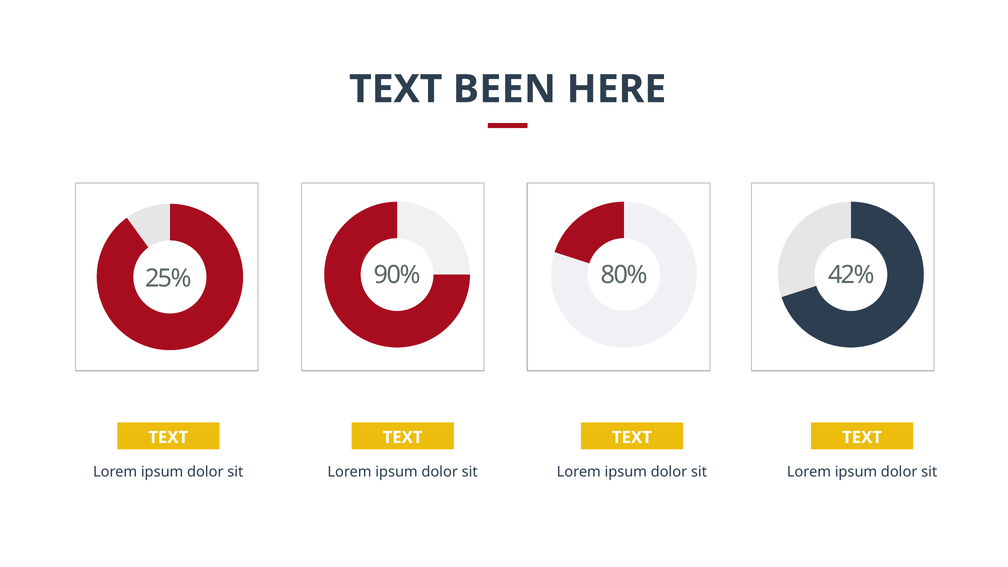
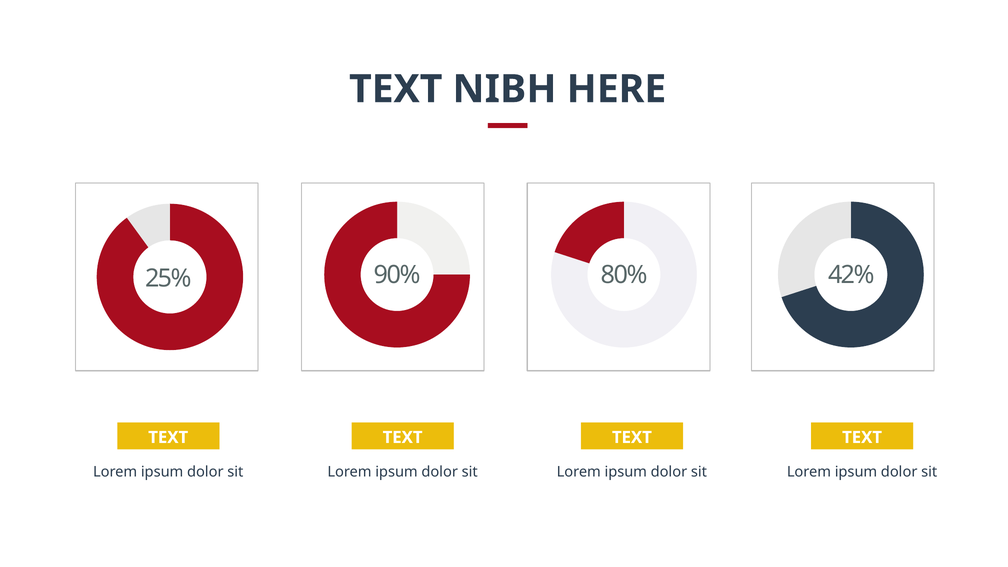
BEEN at (504, 89): BEEN -> NIBH
